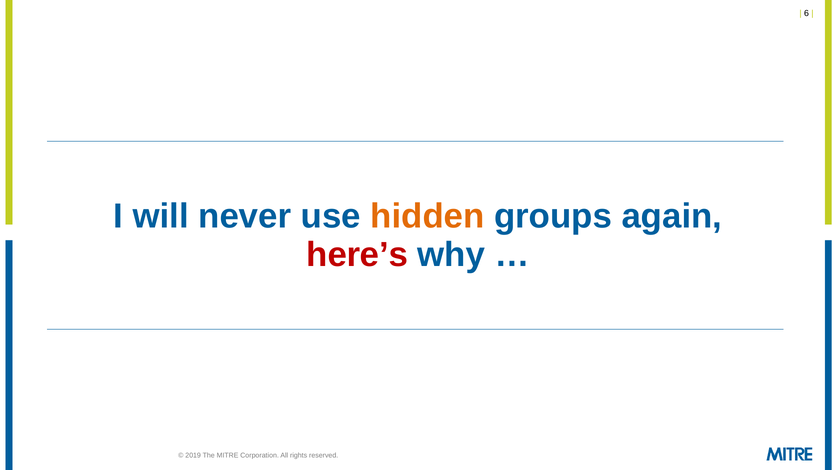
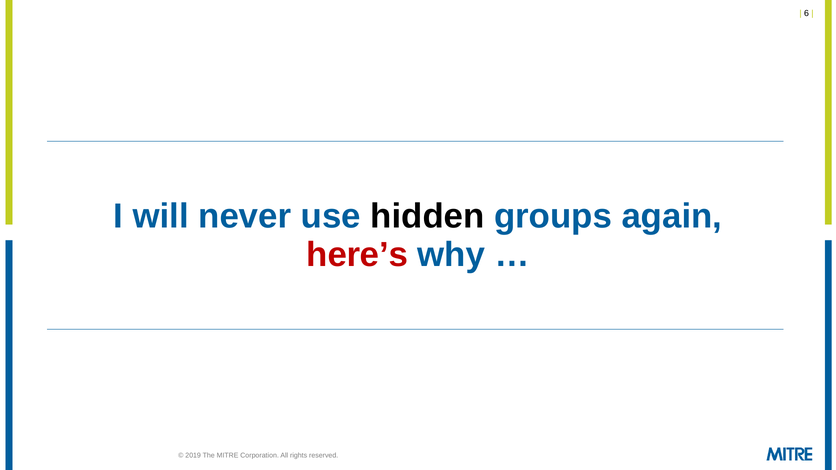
hidden colour: orange -> black
